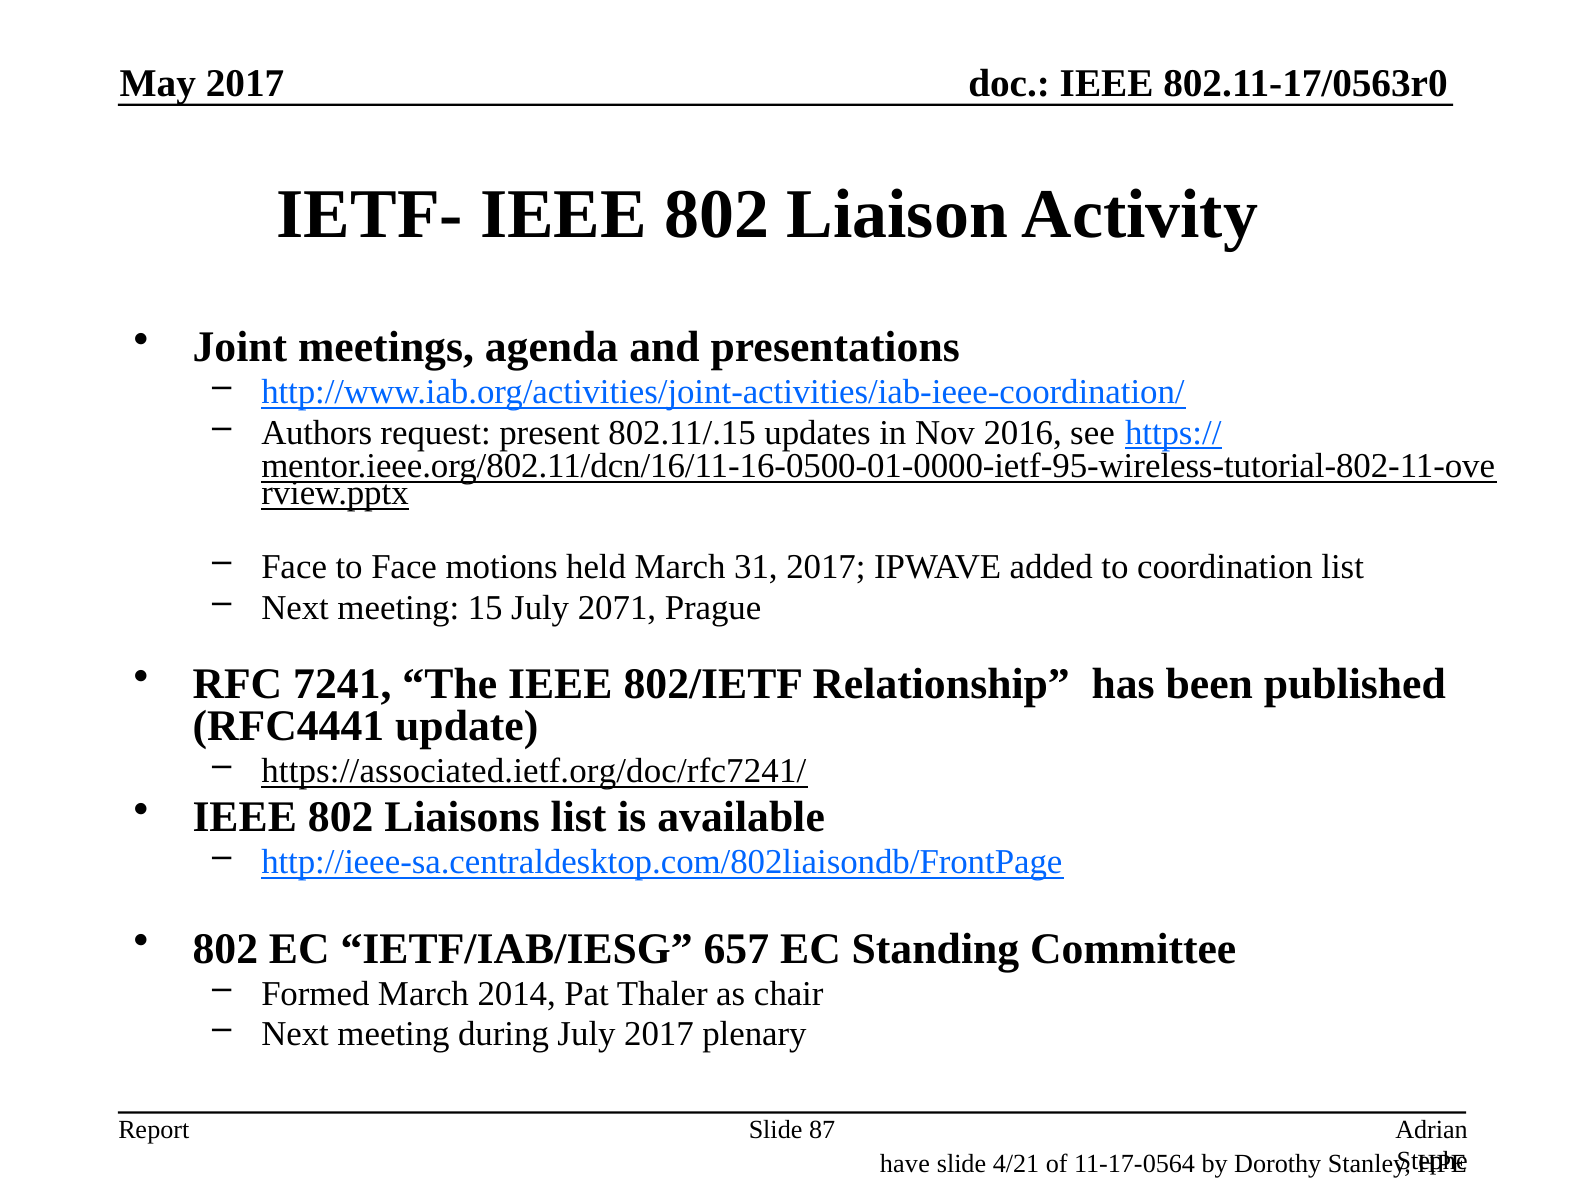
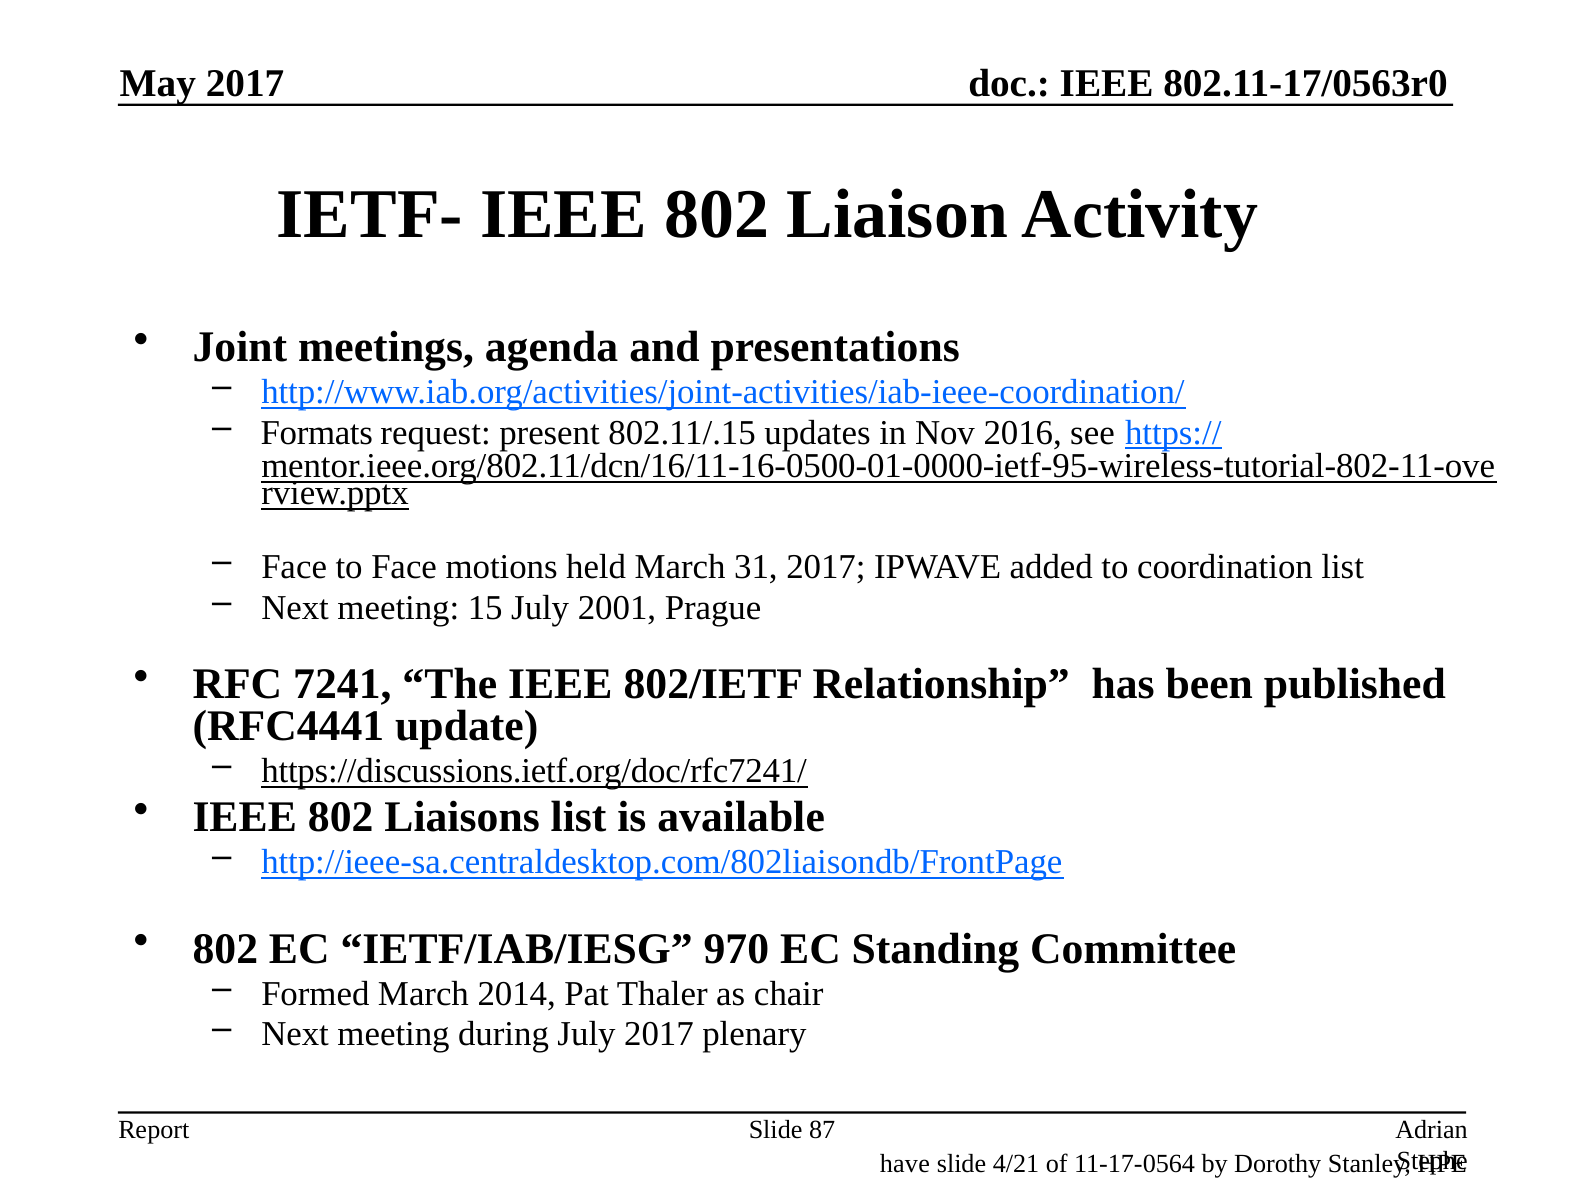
Authors: Authors -> Formats
2071: 2071 -> 2001
https://associated.ietf.org/doc/rfc7241/: https://associated.ietf.org/doc/rfc7241/ -> https://discussions.ietf.org/doc/rfc7241/
657: 657 -> 970
